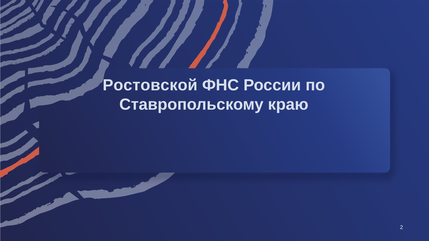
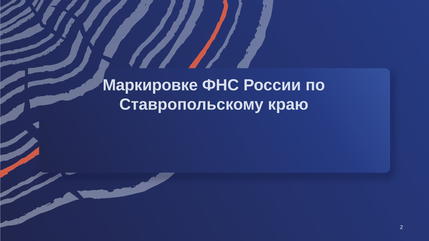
Ростовской: Ростовской -> Маркировке
